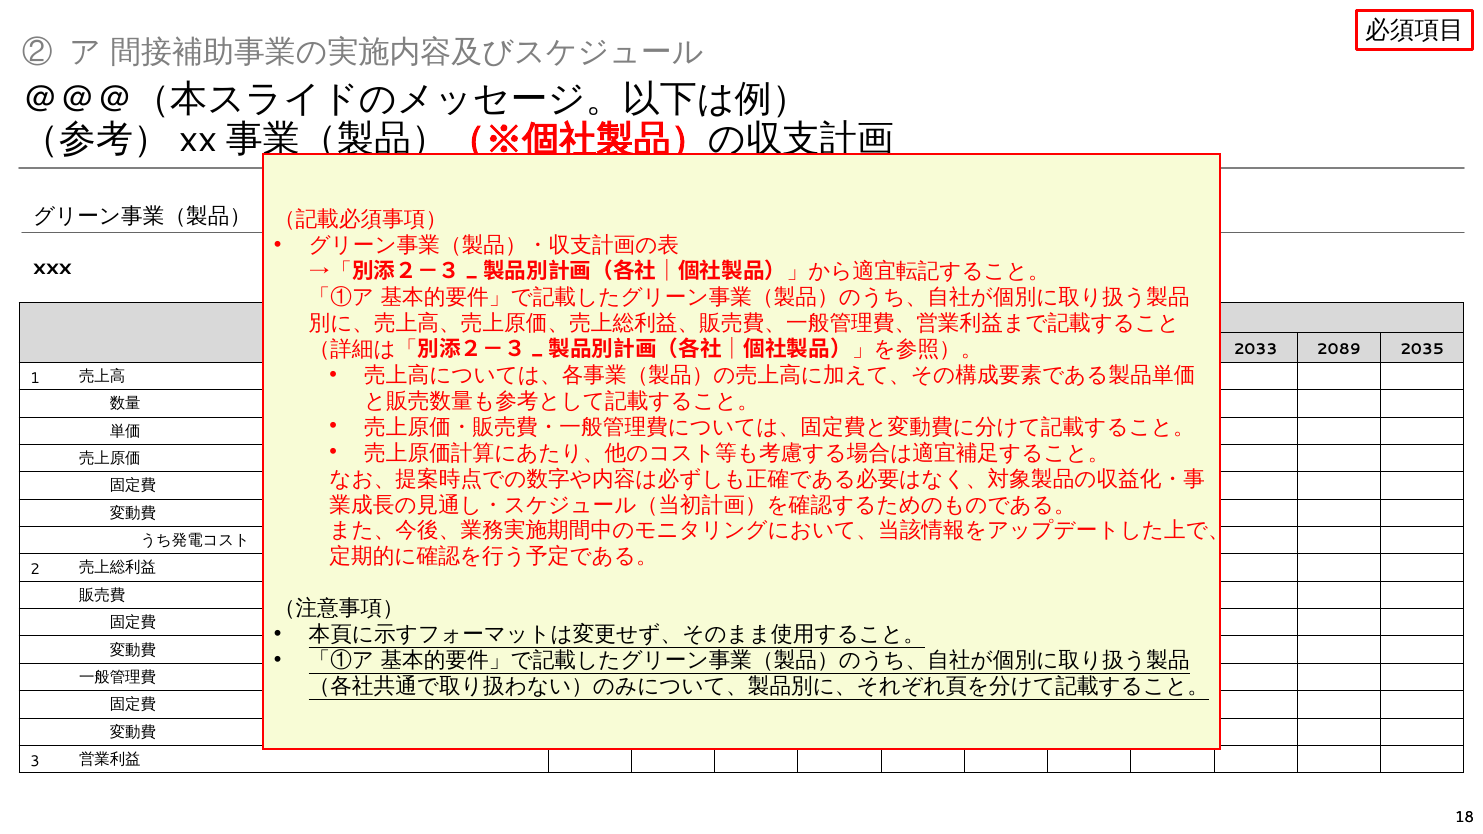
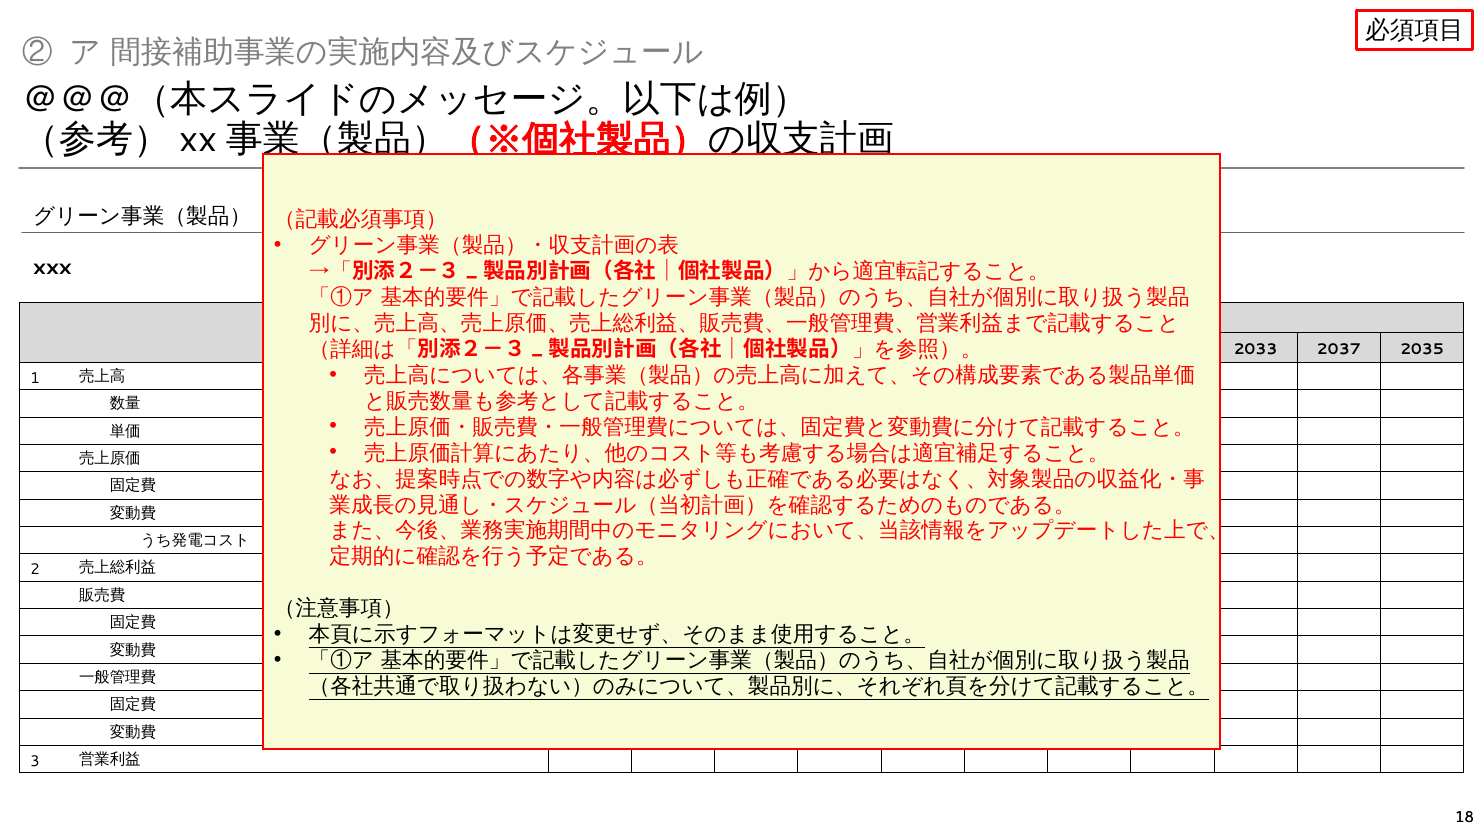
2089: 2089 -> 2037
